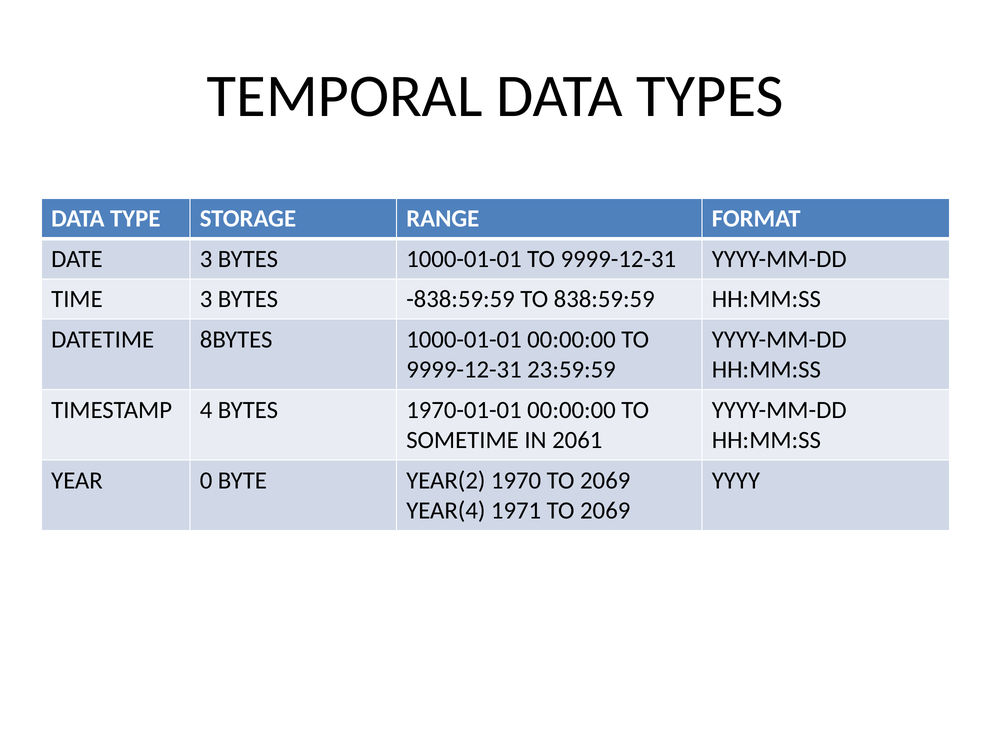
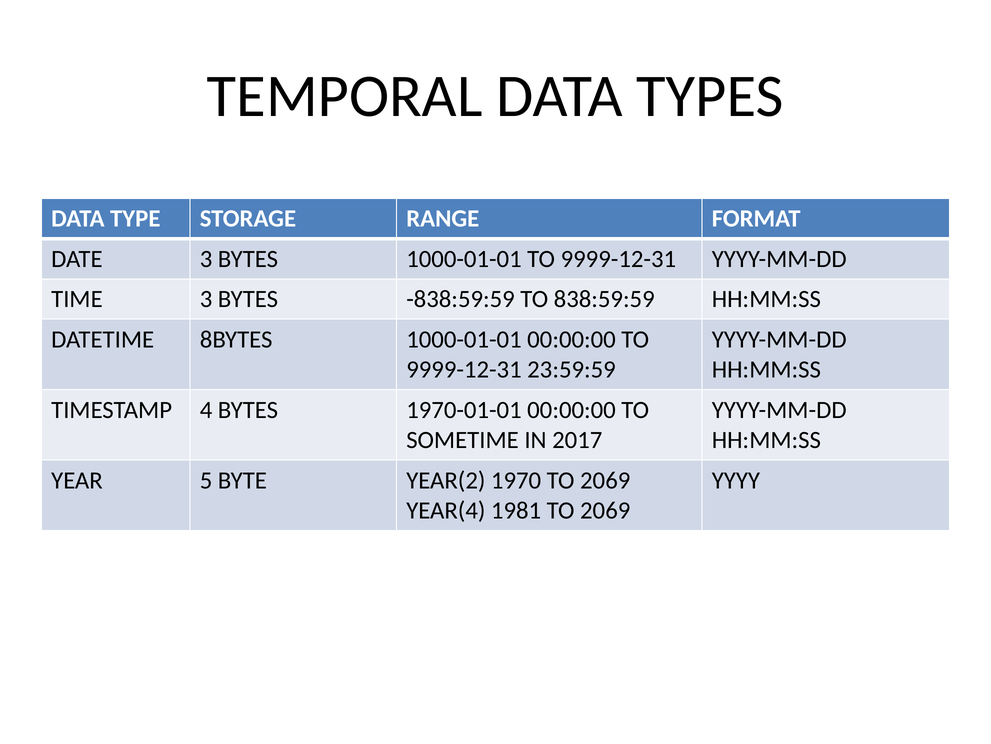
2061: 2061 -> 2017
0: 0 -> 5
1971: 1971 -> 1981
